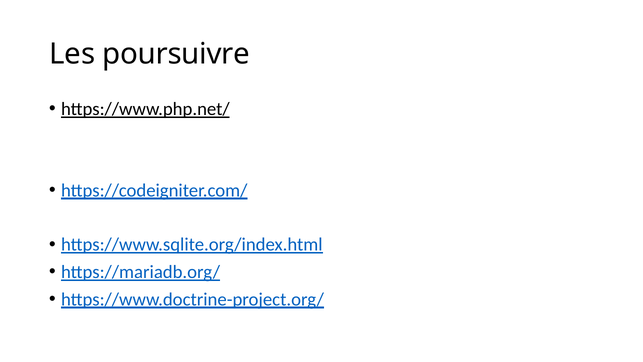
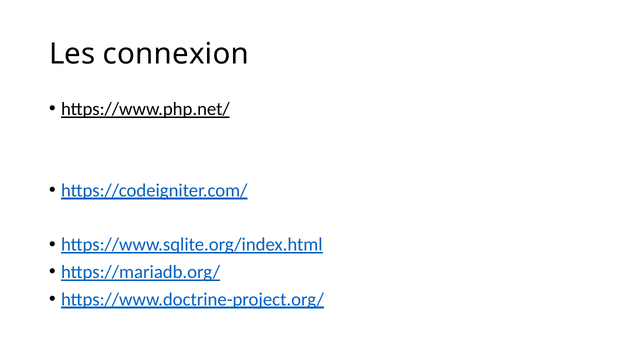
poursuivre: poursuivre -> connexion
